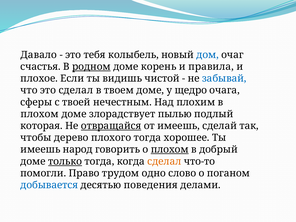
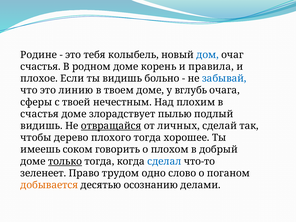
Давало: Давало -> Родине
родном underline: present -> none
чистой: чистой -> больно
это сделал: сделал -> линию
щедро: щедро -> вглубь
плохом at (40, 114): плохом -> счастья
которая at (42, 126): которая -> видишь
от имеешь: имеешь -> личных
народ: народ -> соком
плохом at (170, 150) underline: present -> none
сделал at (164, 161) colour: orange -> blue
помогли: помогли -> зеленеет
добывается colour: blue -> orange
поведения: поведения -> осознанию
